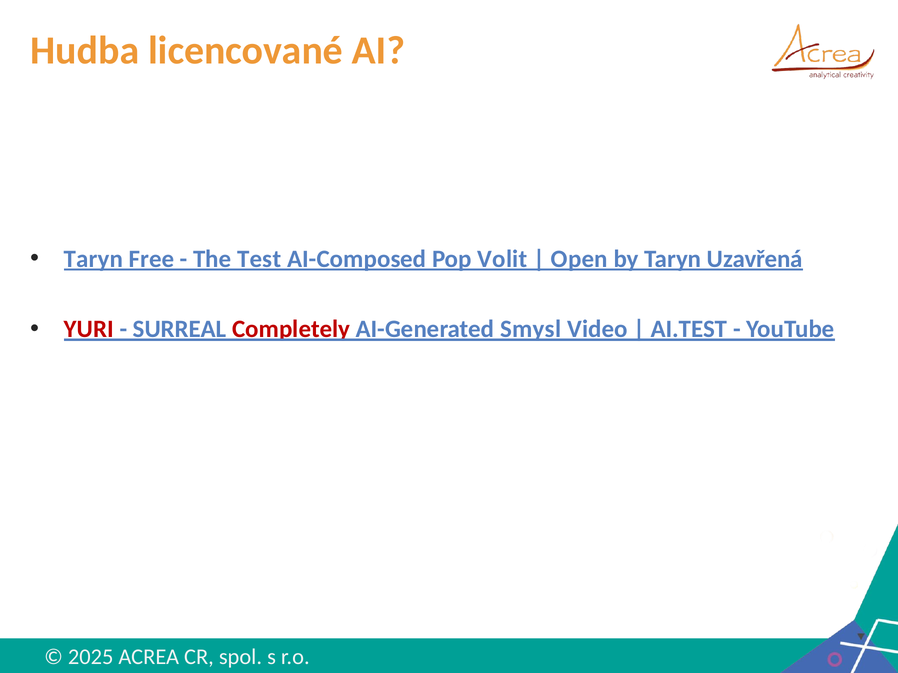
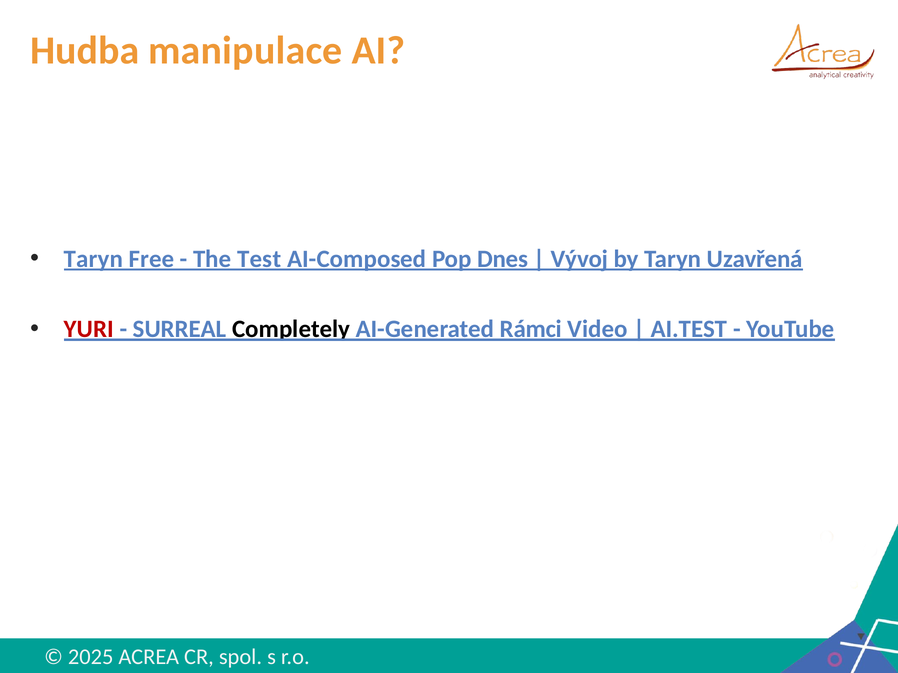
licencované: licencované -> manipulace
Volit: Volit -> Dnes
Open: Open -> Vývoj
Completely colour: red -> black
Smysl: Smysl -> Rámci
